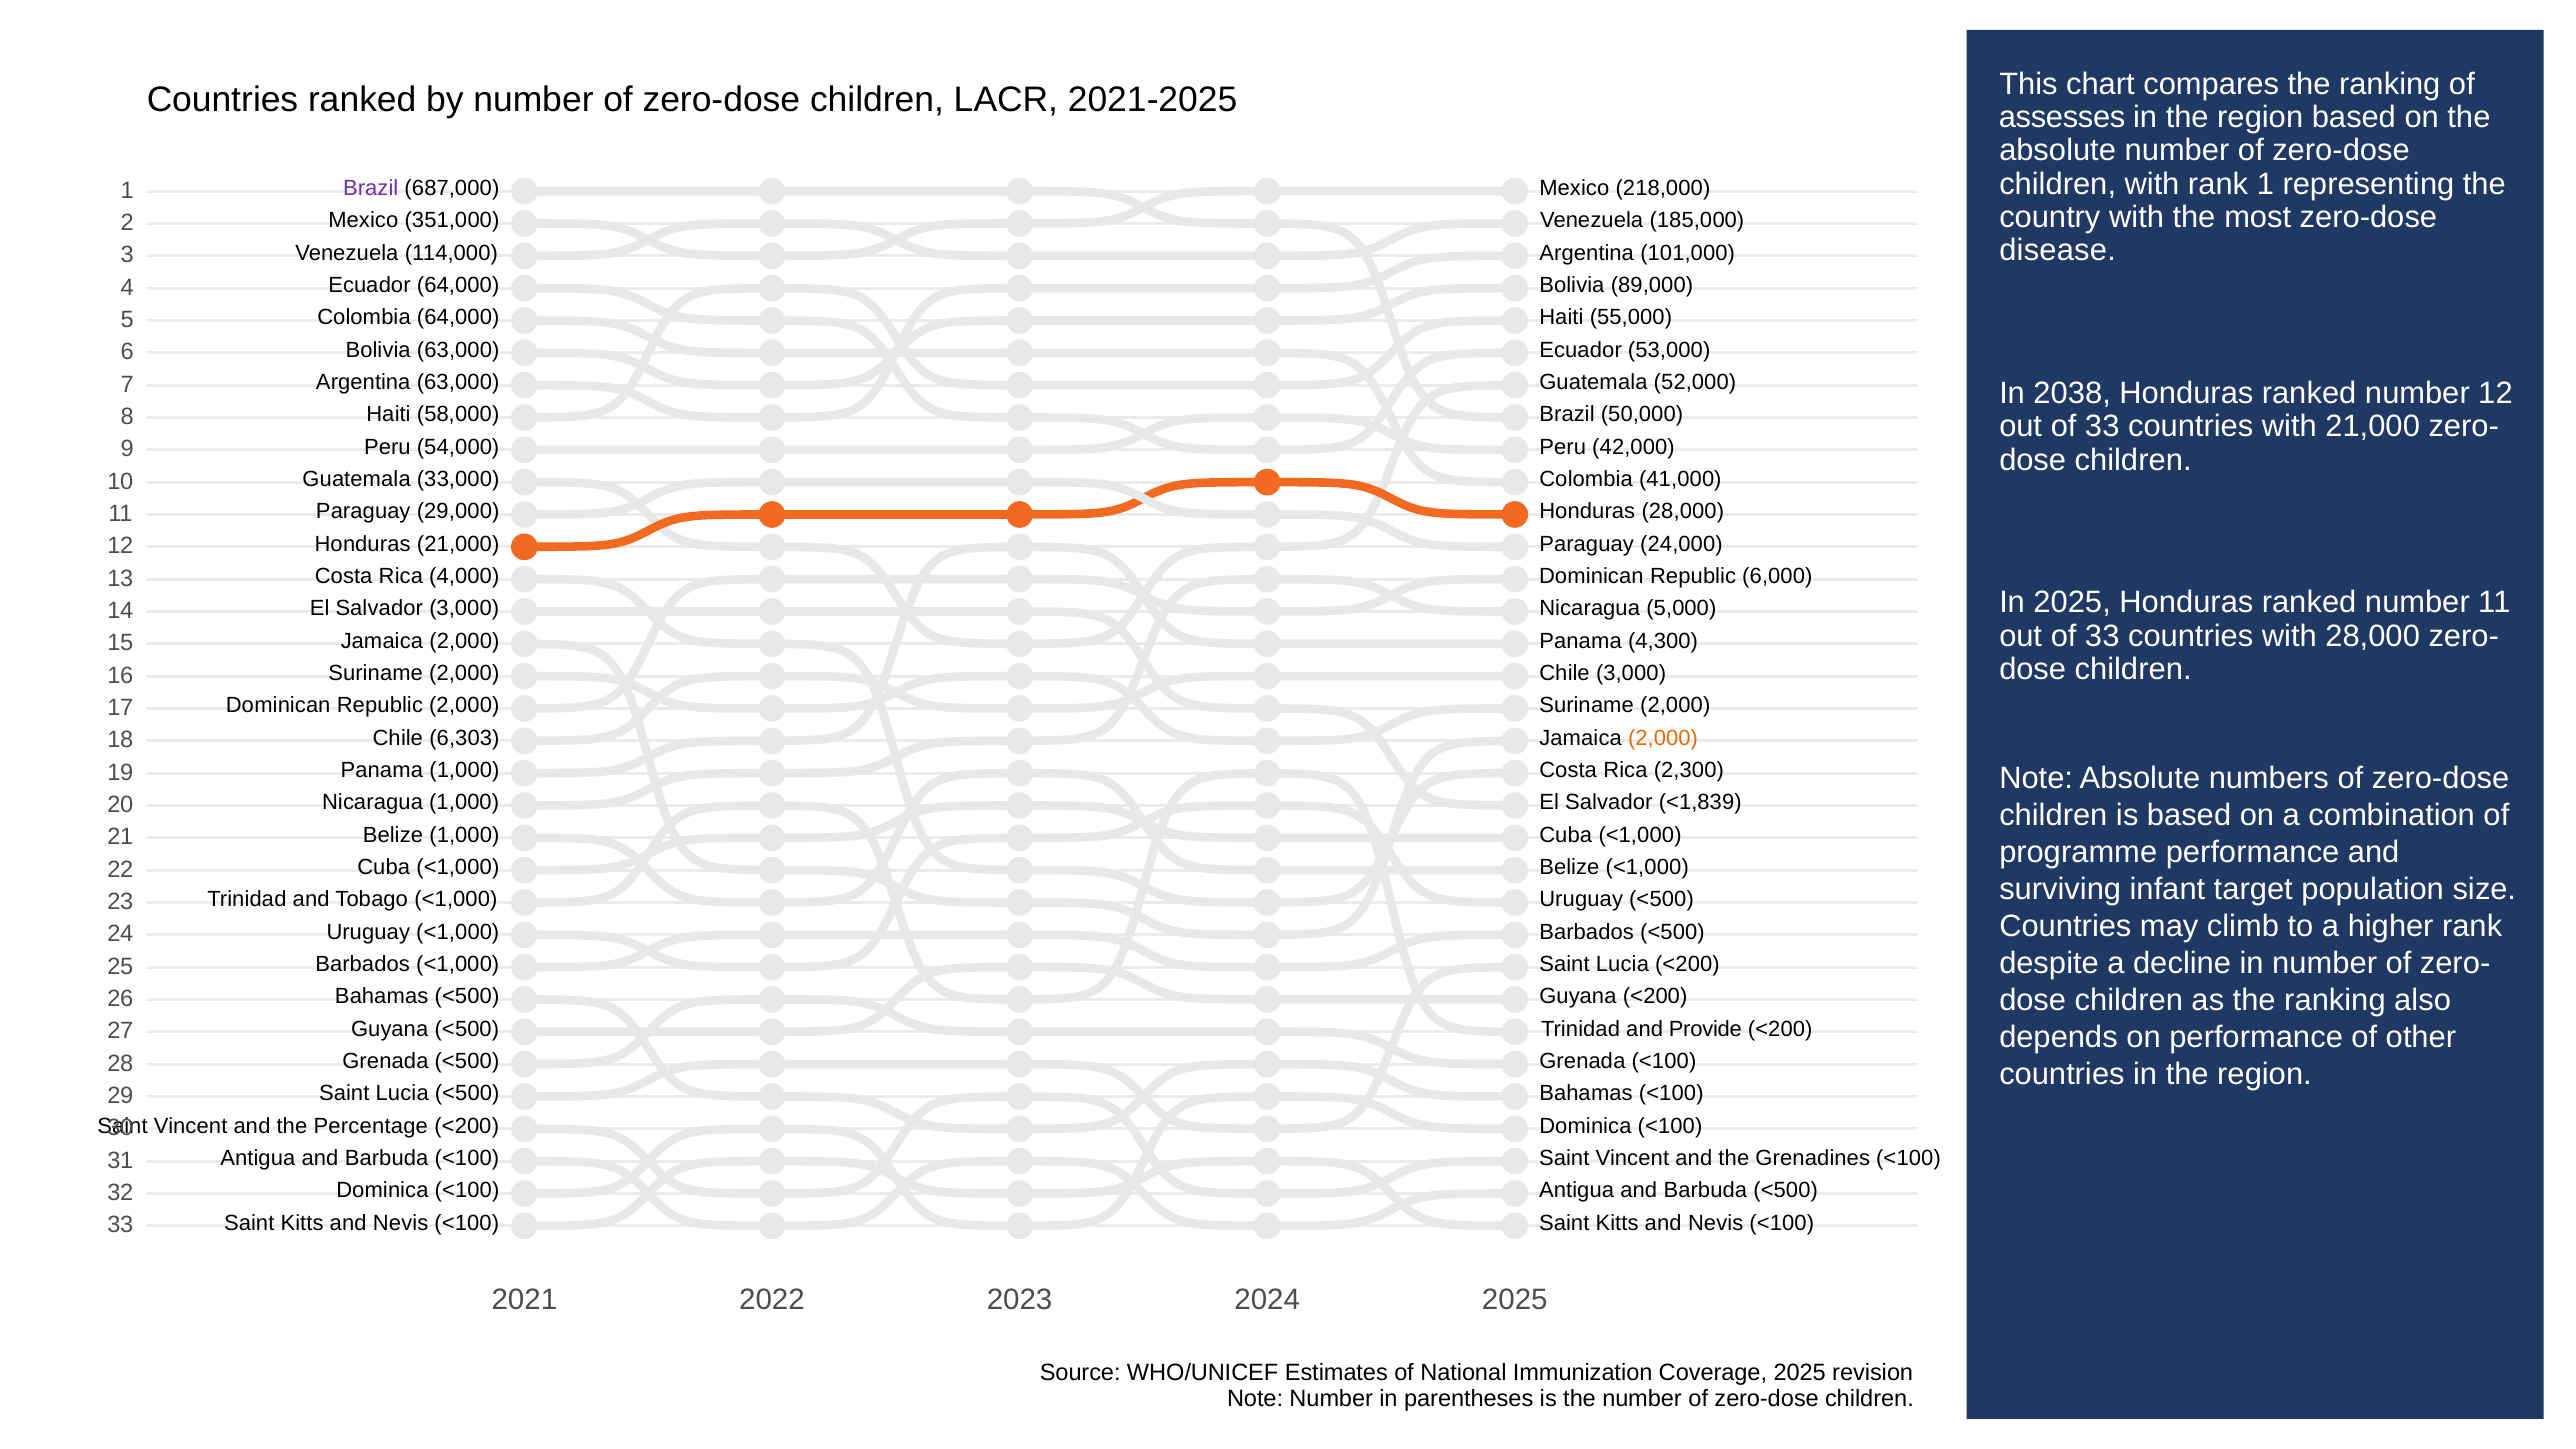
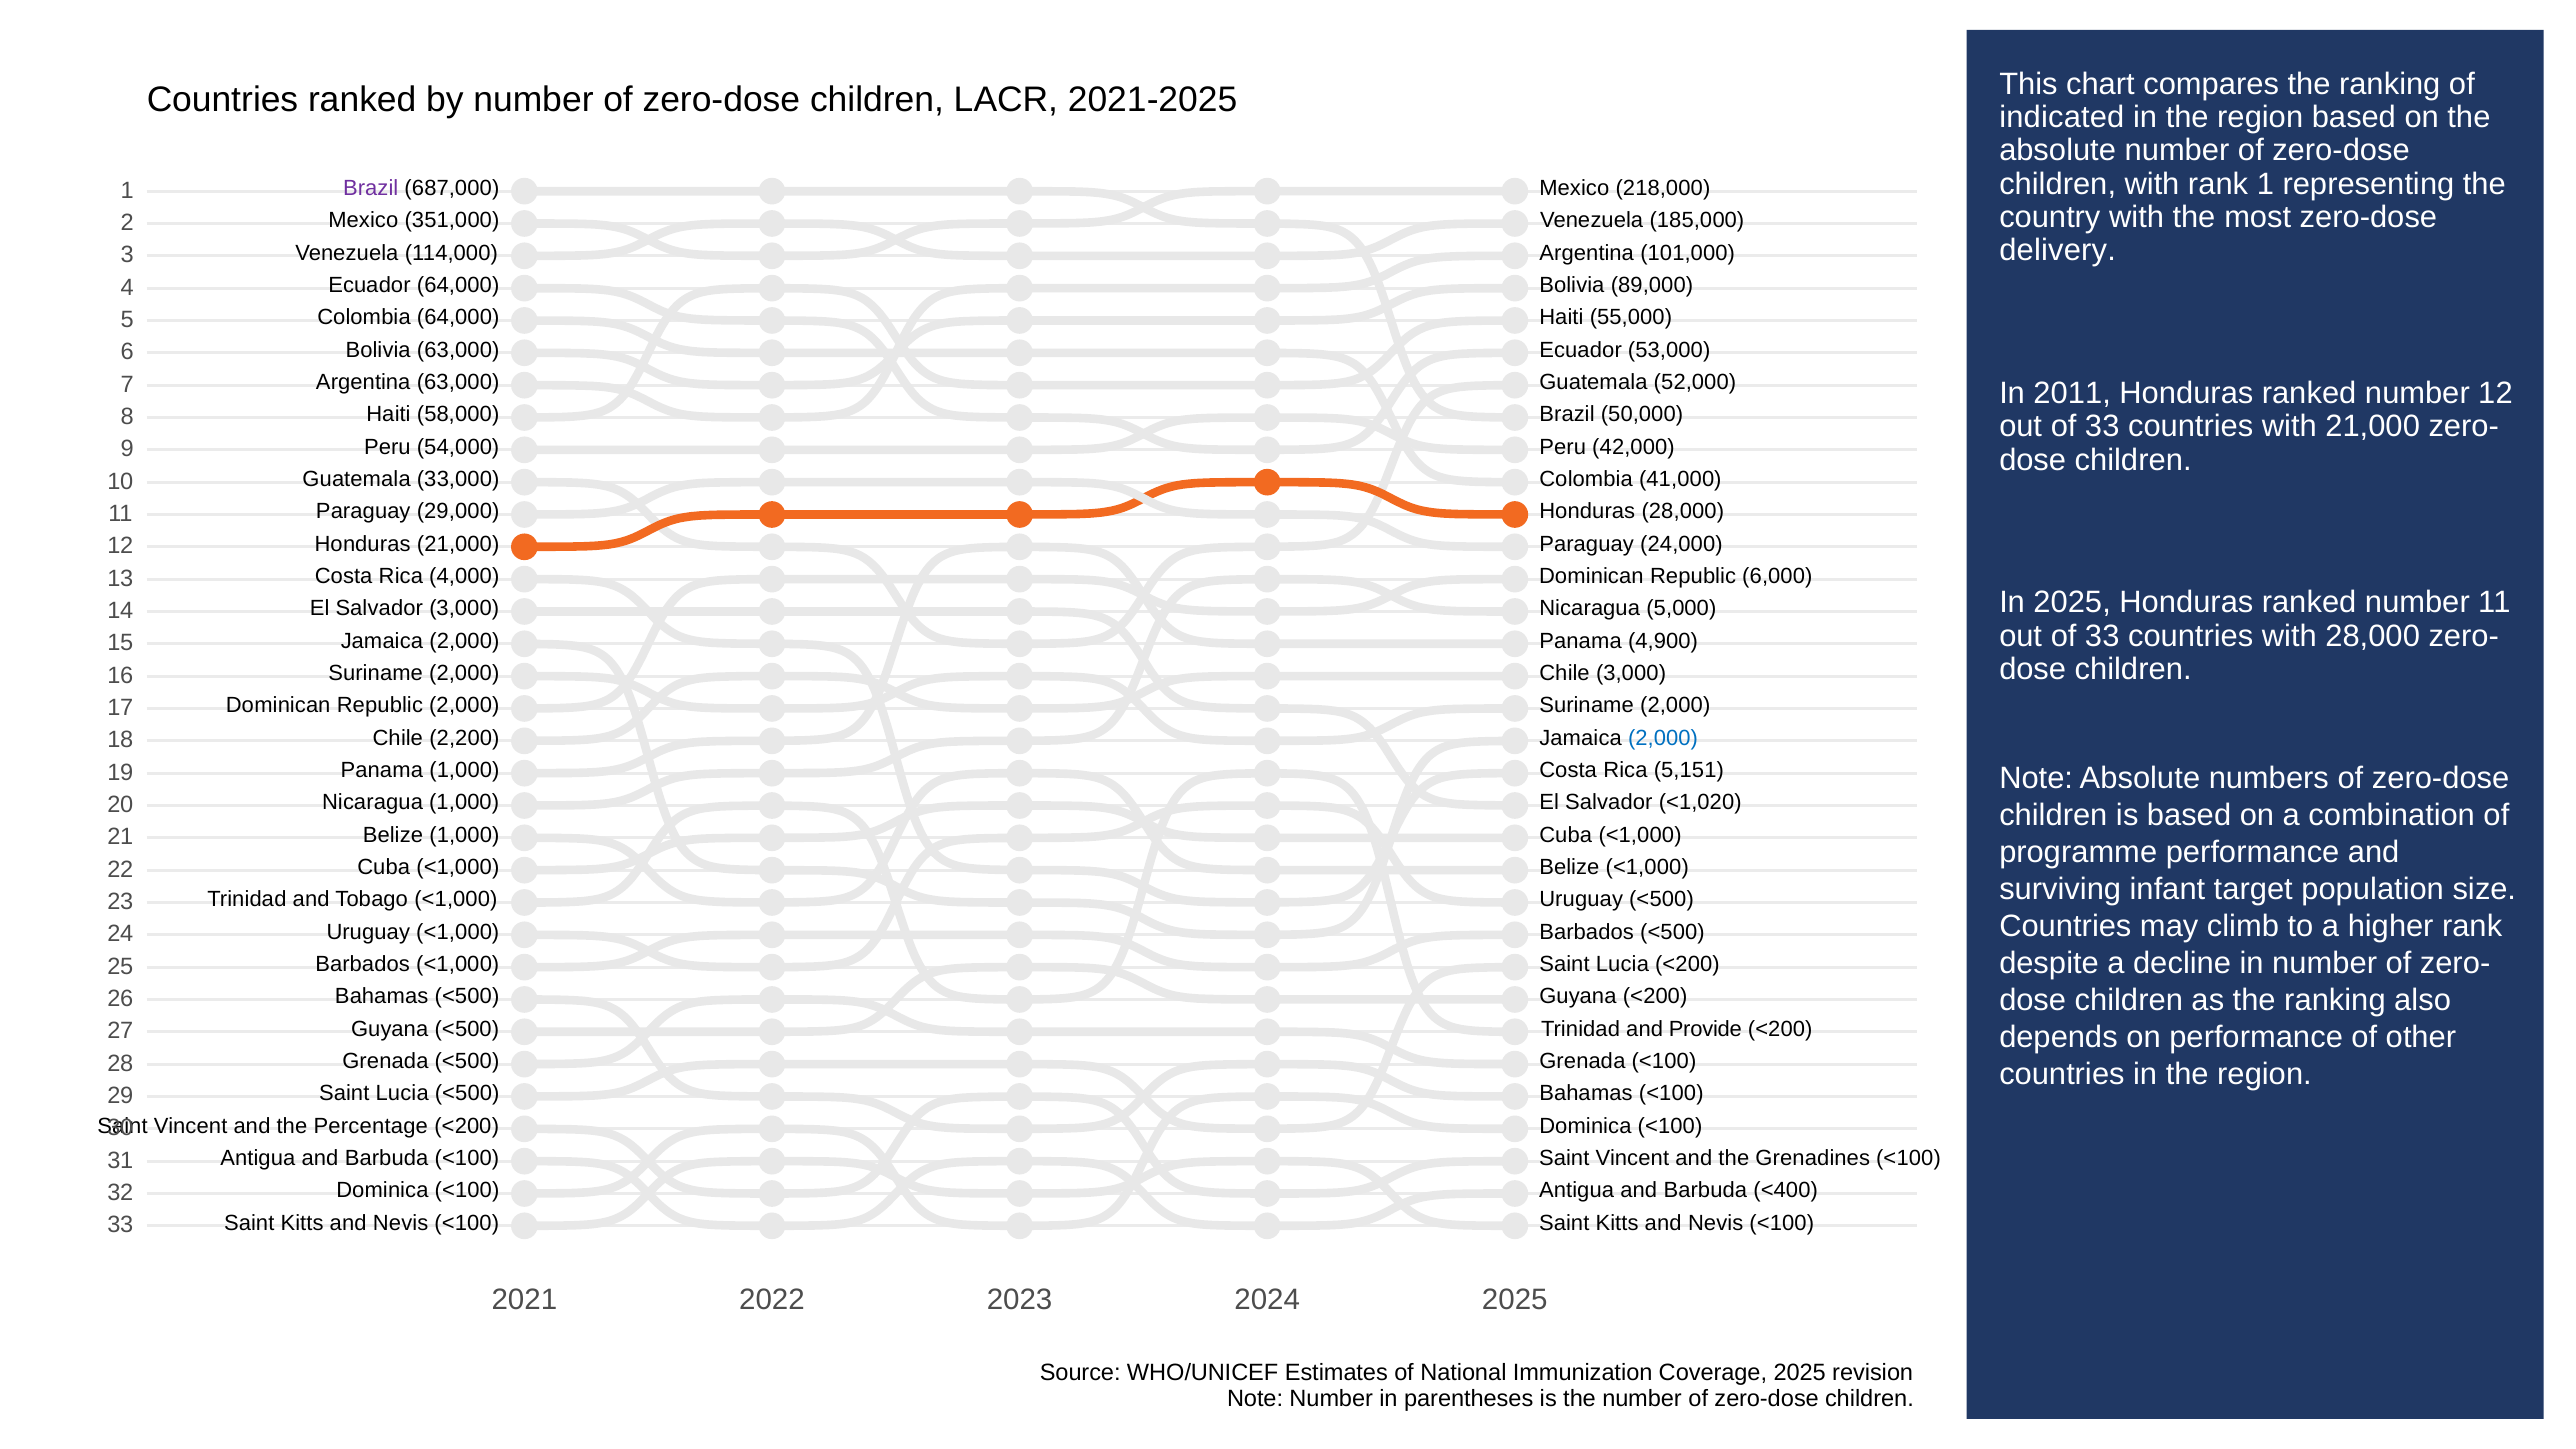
assesses: assesses -> indicated
disease: disease -> delivery
2038: 2038 -> 2011
4,300: 4,300 -> 4,900
6,303: 6,303 -> 2,200
2,000 at (1663, 738) colour: orange -> blue
2,300: 2,300 -> 5,151
<1,839: <1,839 -> <1,020
Barbuda <500: <500 -> <400
